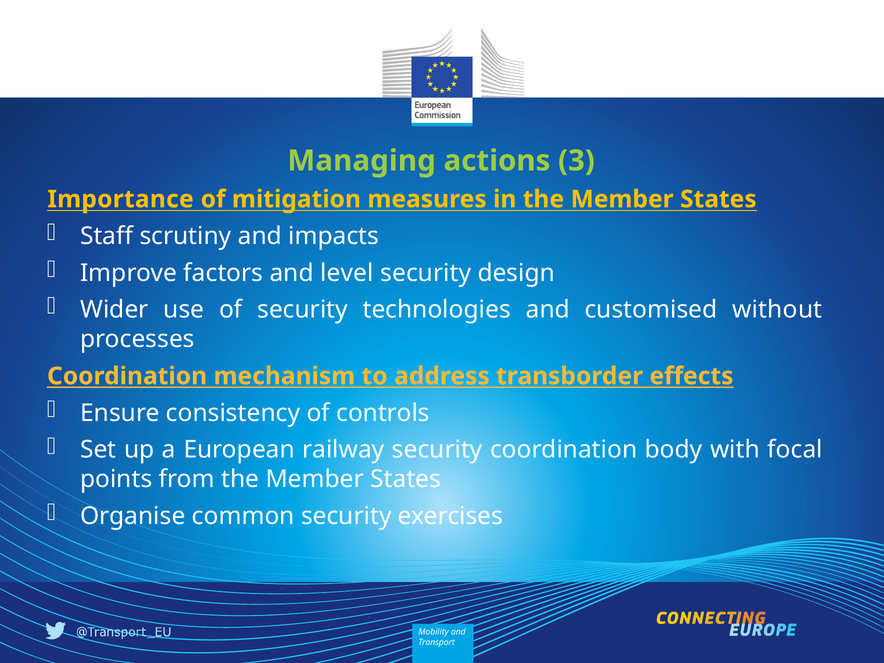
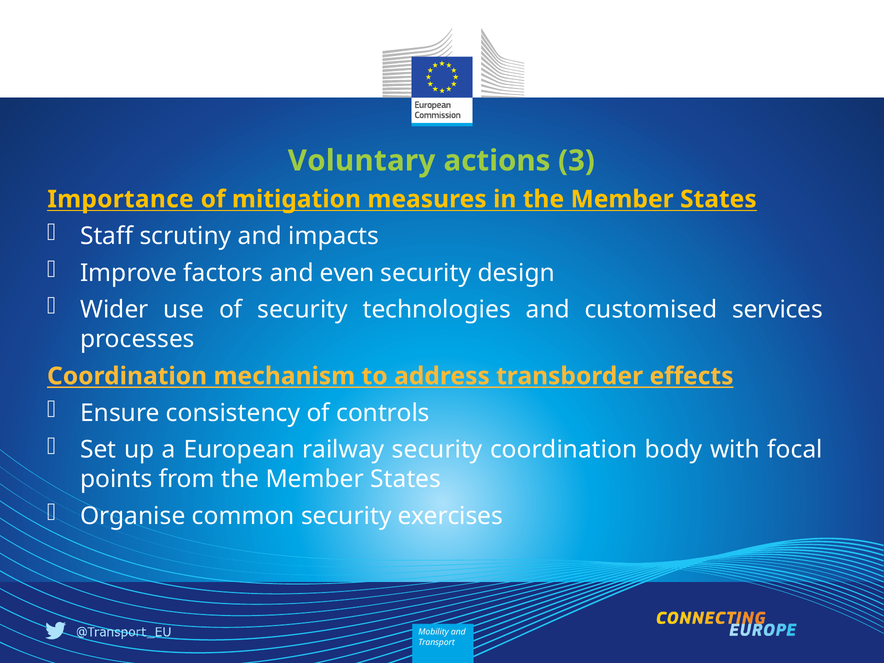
Managing: Managing -> Voluntary
level: level -> even
without: without -> services
